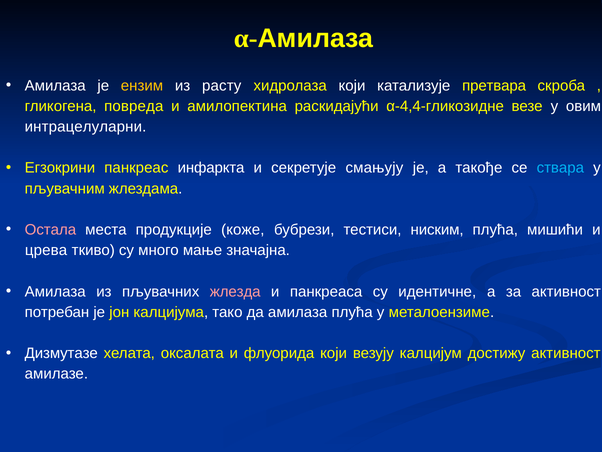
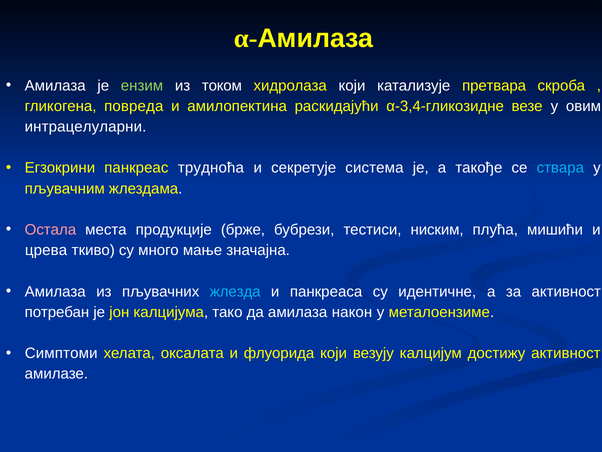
ензим colour: yellow -> light green
расту: расту -> током
α-4,4-гликозидне: α-4,4-гликозидне -> α-3,4-гликозидне
инфаркта: инфаркта -> трудноћа
смањују: смањују -> система
коже: коже -> брже
жлезда colour: pink -> light blue
амилаза плућа: плућа -> након
Дизмутазе: Дизмутазе -> Симптоми
